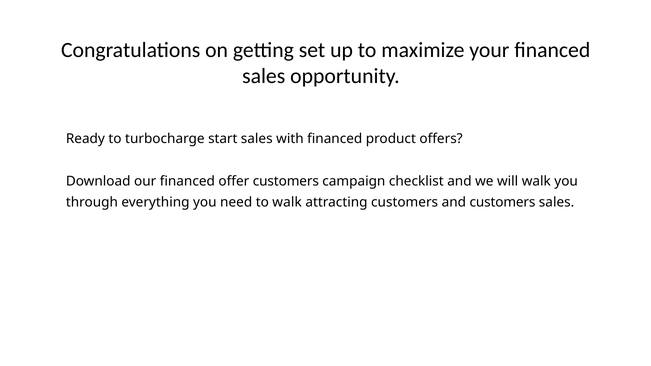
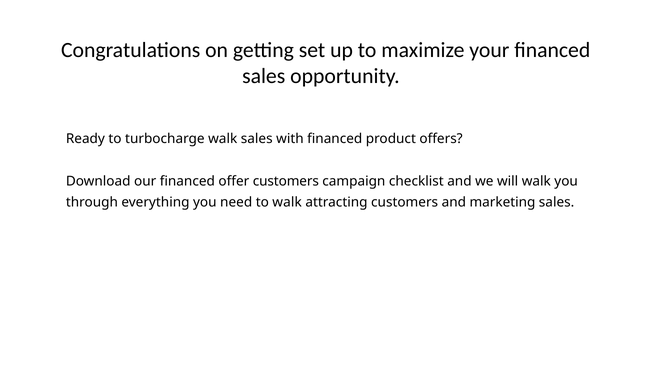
turbocharge start: start -> walk
and customers: customers -> marketing
